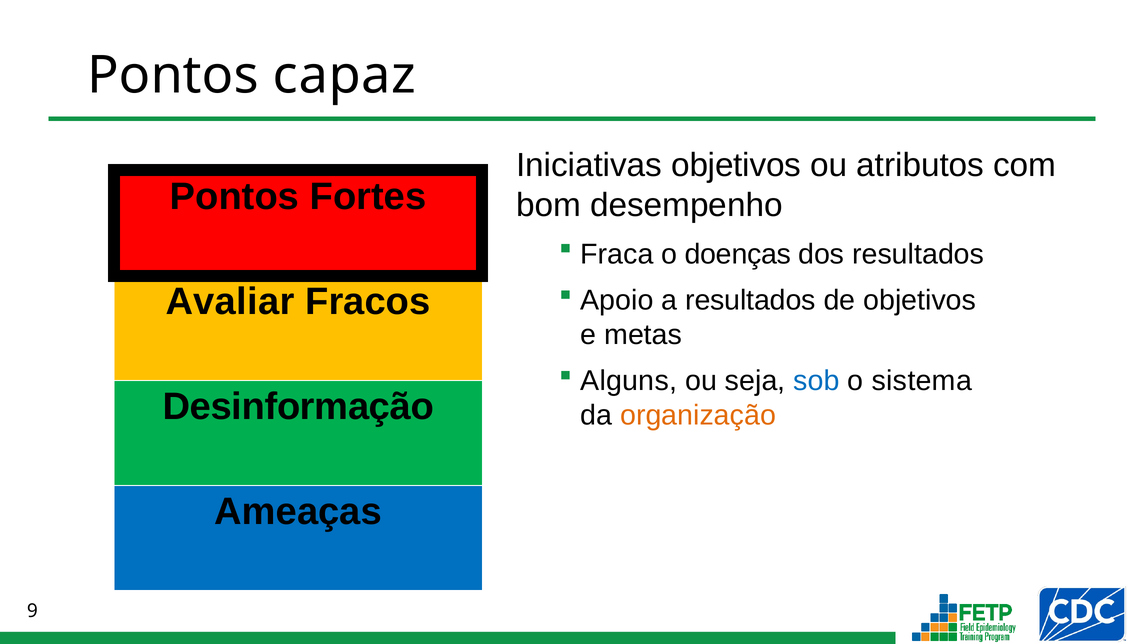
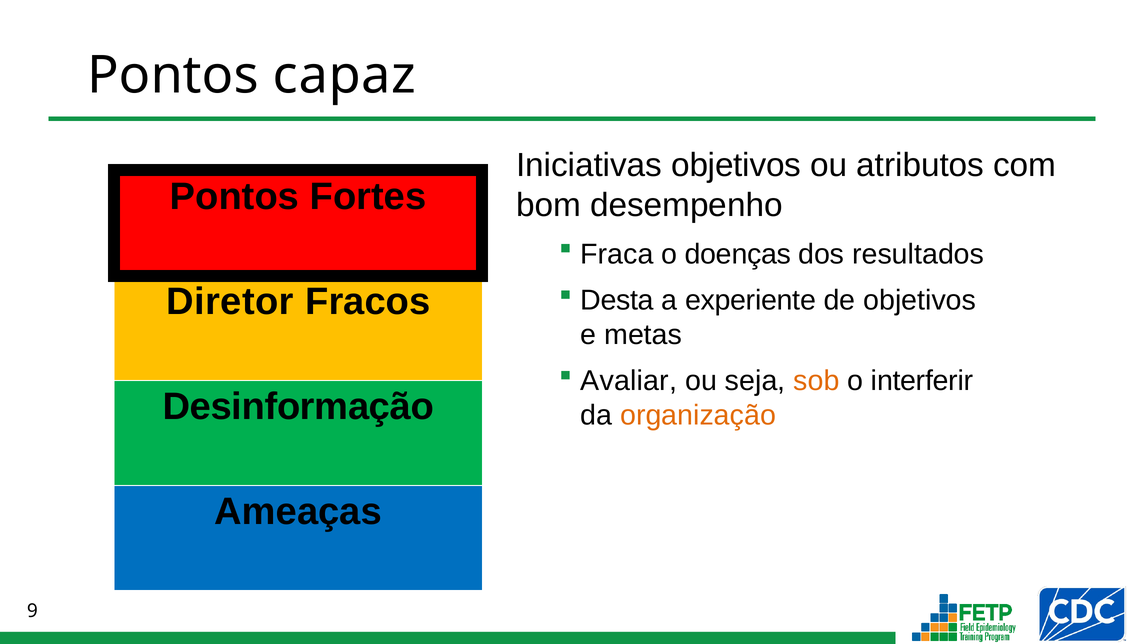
Avaliar: Avaliar -> Diretor
Apoio: Apoio -> Desta
a resultados: resultados -> experiente
Alguns: Alguns -> Avaliar
sob colour: blue -> orange
sistema: sistema -> interferir
